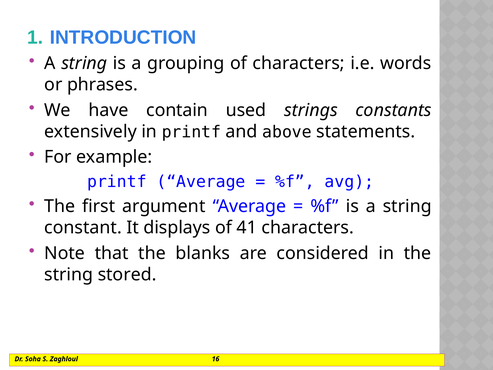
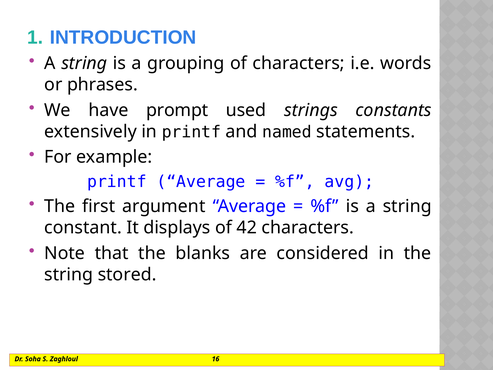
contain: contain -> prompt
above: above -> named
41: 41 -> 42
